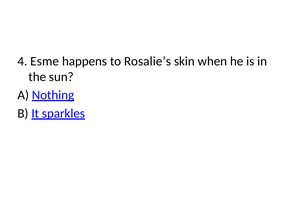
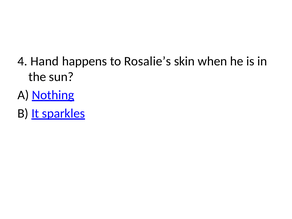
Esme: Esme -> Hand
